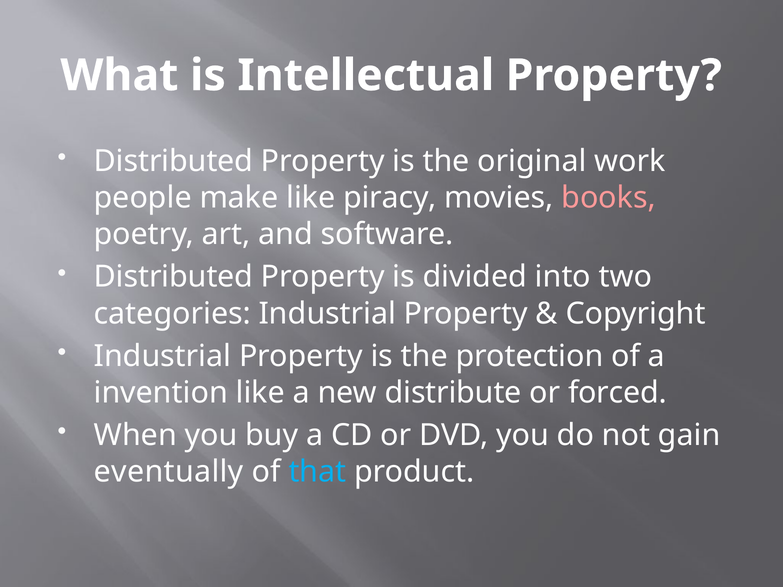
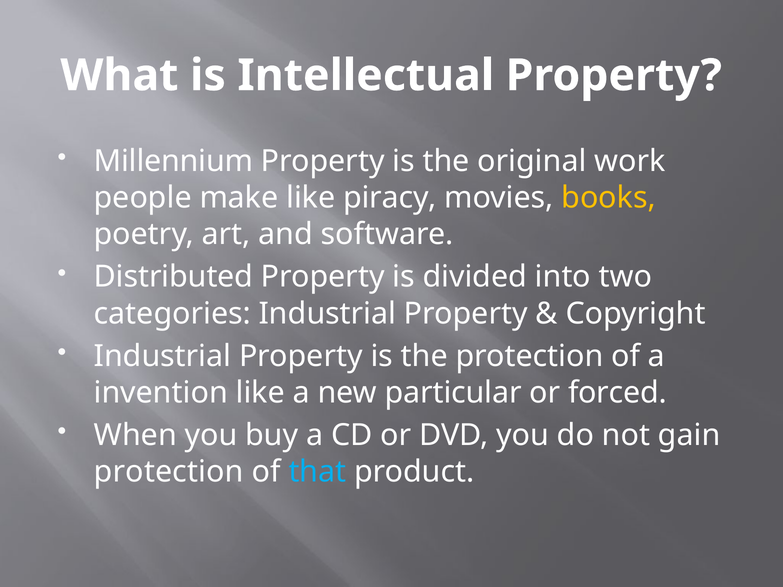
Distributed at (173, 161): Distributed -> Millennium
books colour: pink -> yellow
distribute: distribute -> particular
eventually at (169, 472): eventually -> protection
